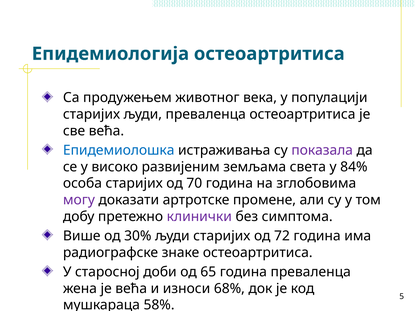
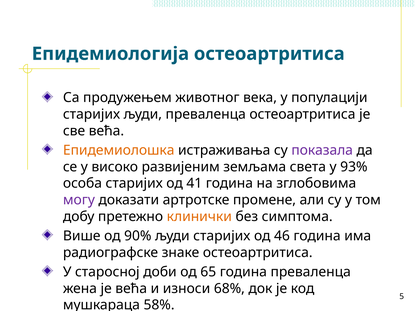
Епидемиолошка colour: blue -> orange
84%: 84% -> 93%
70: 70 -> 41
клинички colour: purple -> orange
30%: 30% -> 90%
72: 72 -> 46
